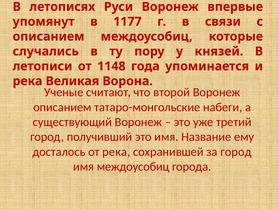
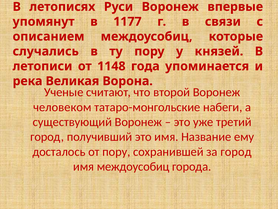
описанием at (62, 107): описанием -> человеком
от река: река -> пору
